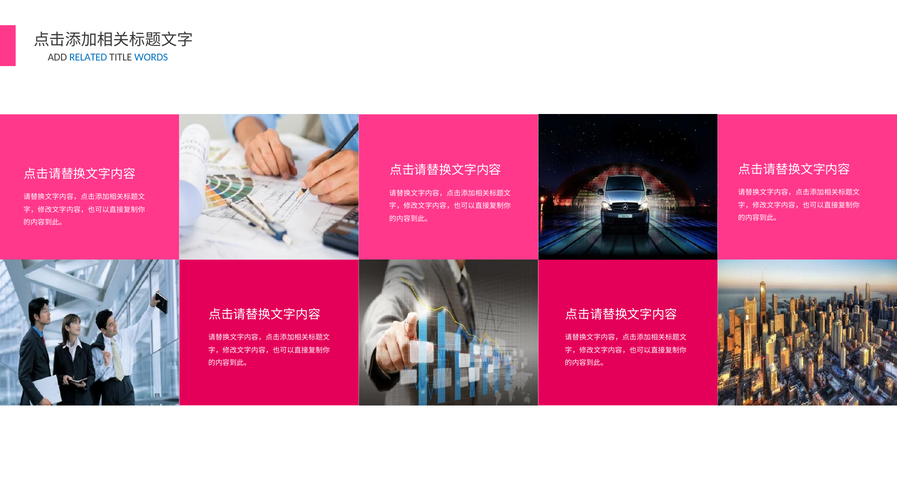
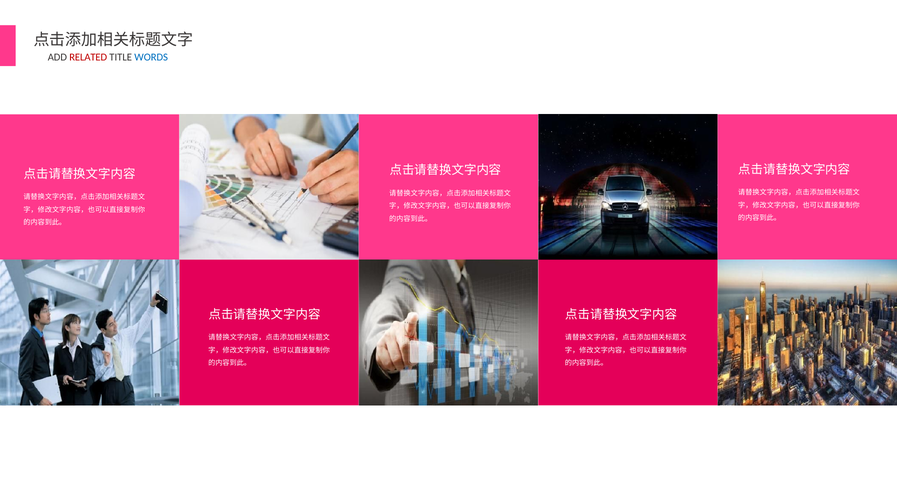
RELATED colour: blue -> red
